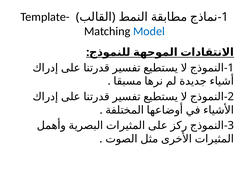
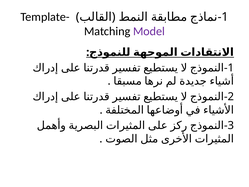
Model colour: blue -> purple
